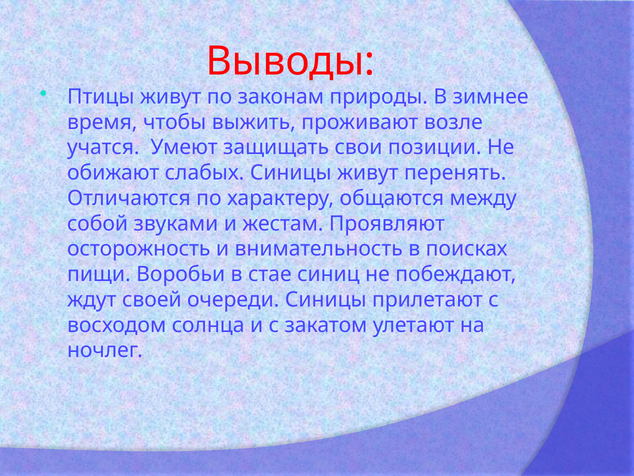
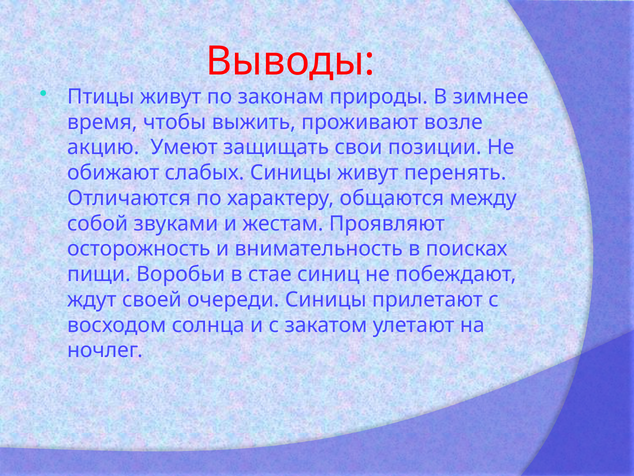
учатся: учатся -> акцию
